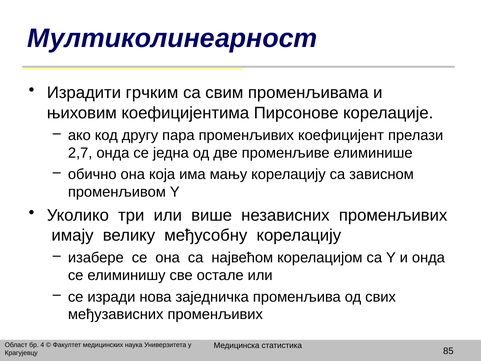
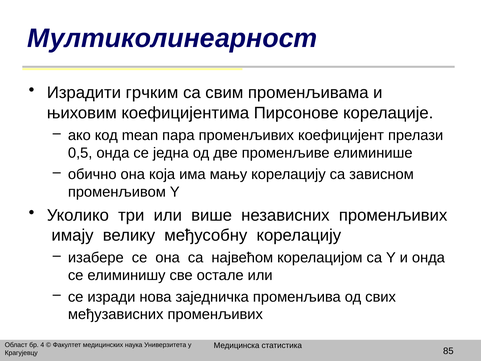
другу: другу -> mean
2,7: 2,7 -> 0,5
